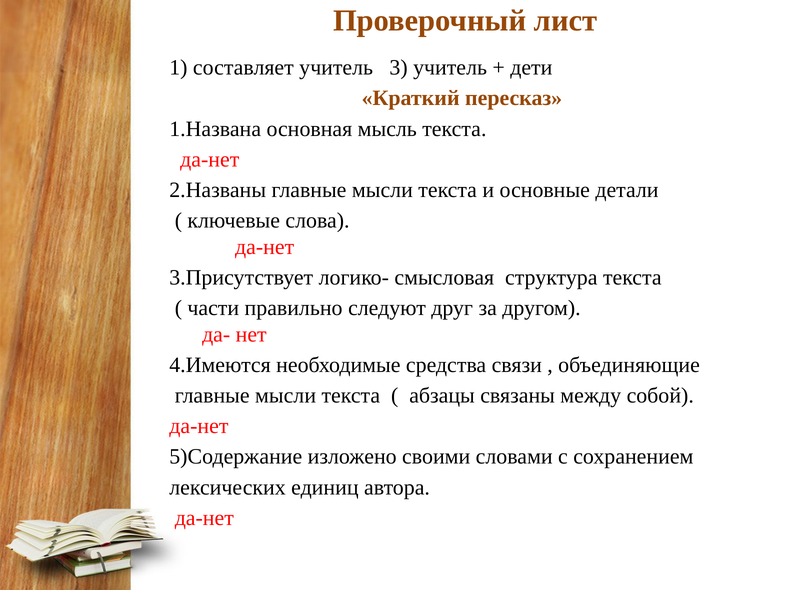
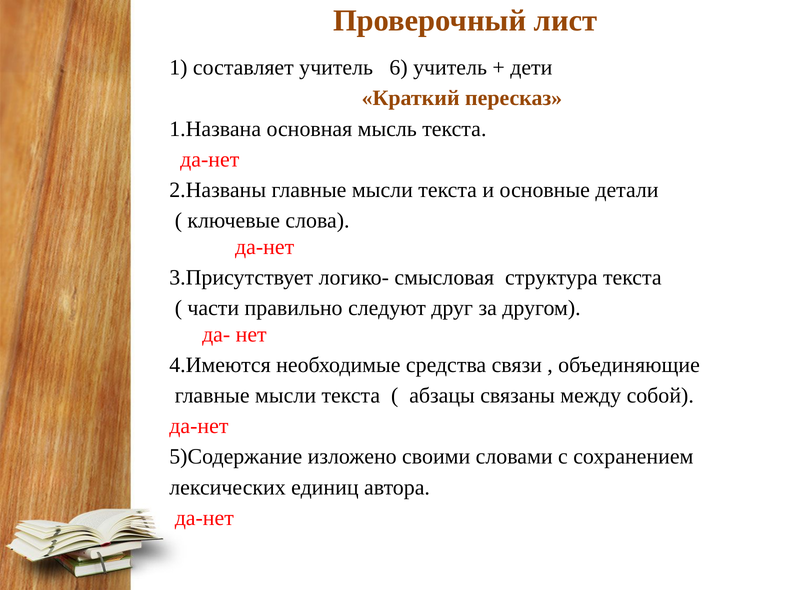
3: 3 -> 6
